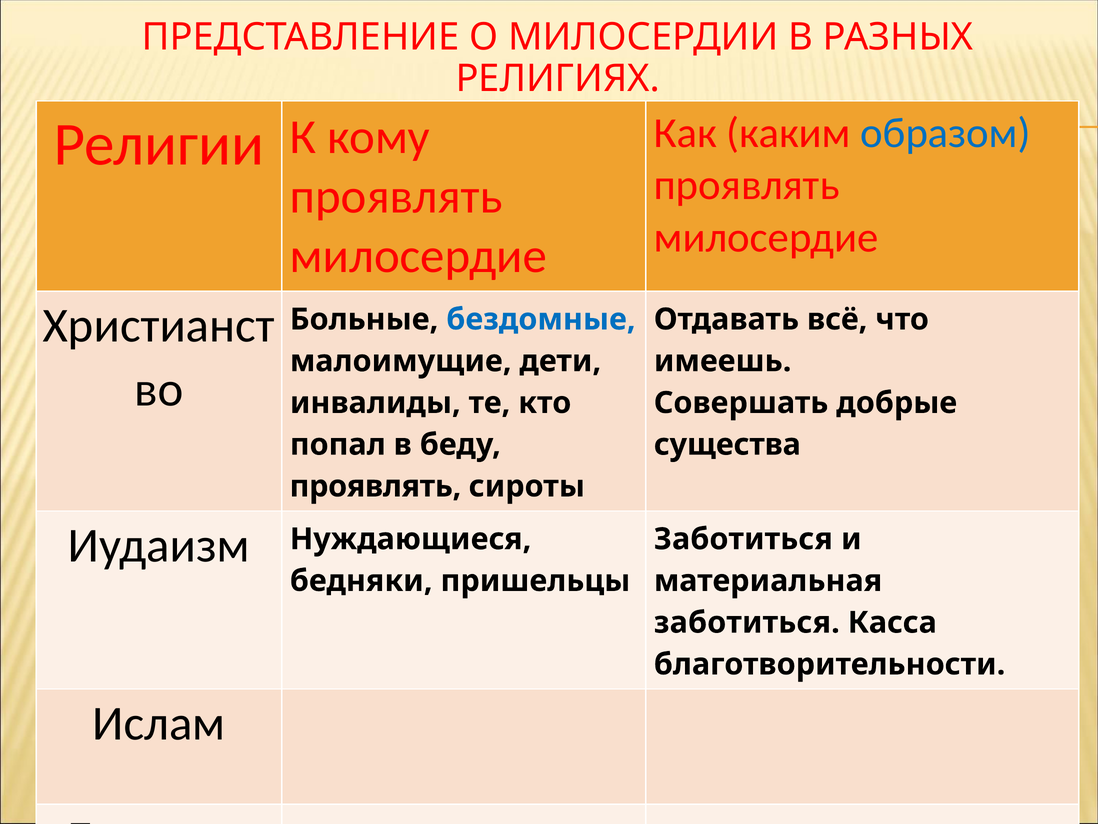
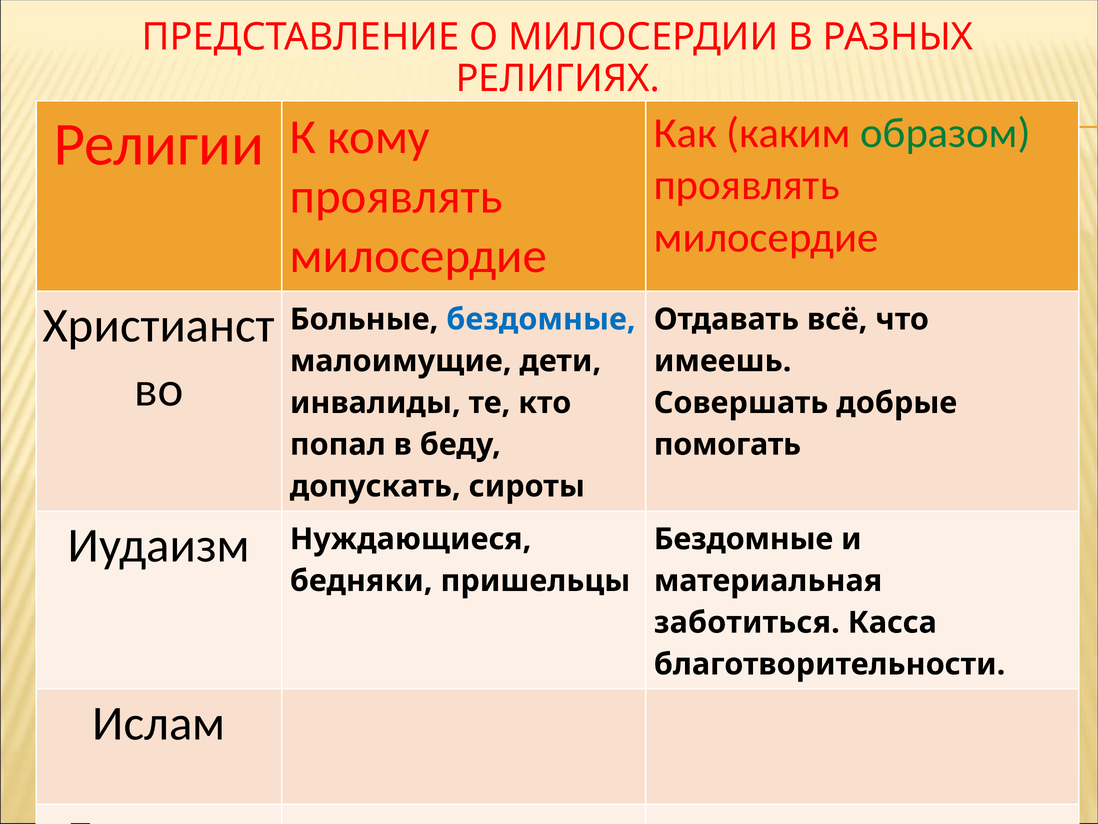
образом colour: blue -> green
существа: существа -> помогать
проявлять at (375, 486): проявлять -> допускать
Заботиться at (743, 539): Заботиться -> Бездомные
